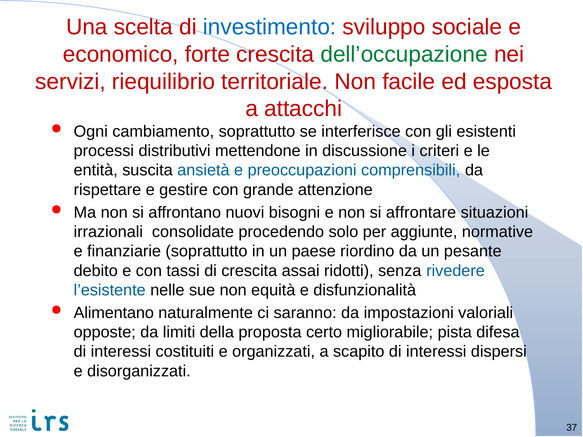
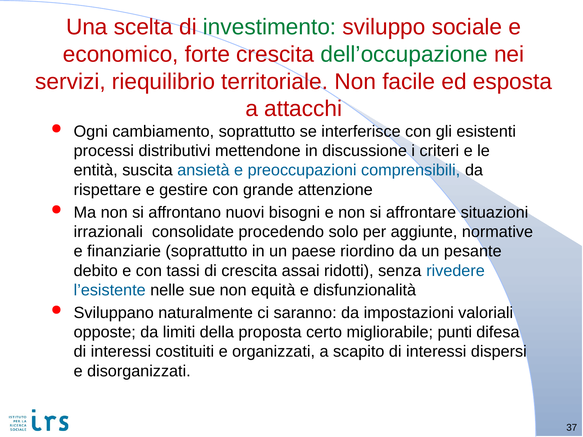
investimento colour: blue -> green
Alimentano: Alimentano -> Sviluppano
pista: pista -> punti
